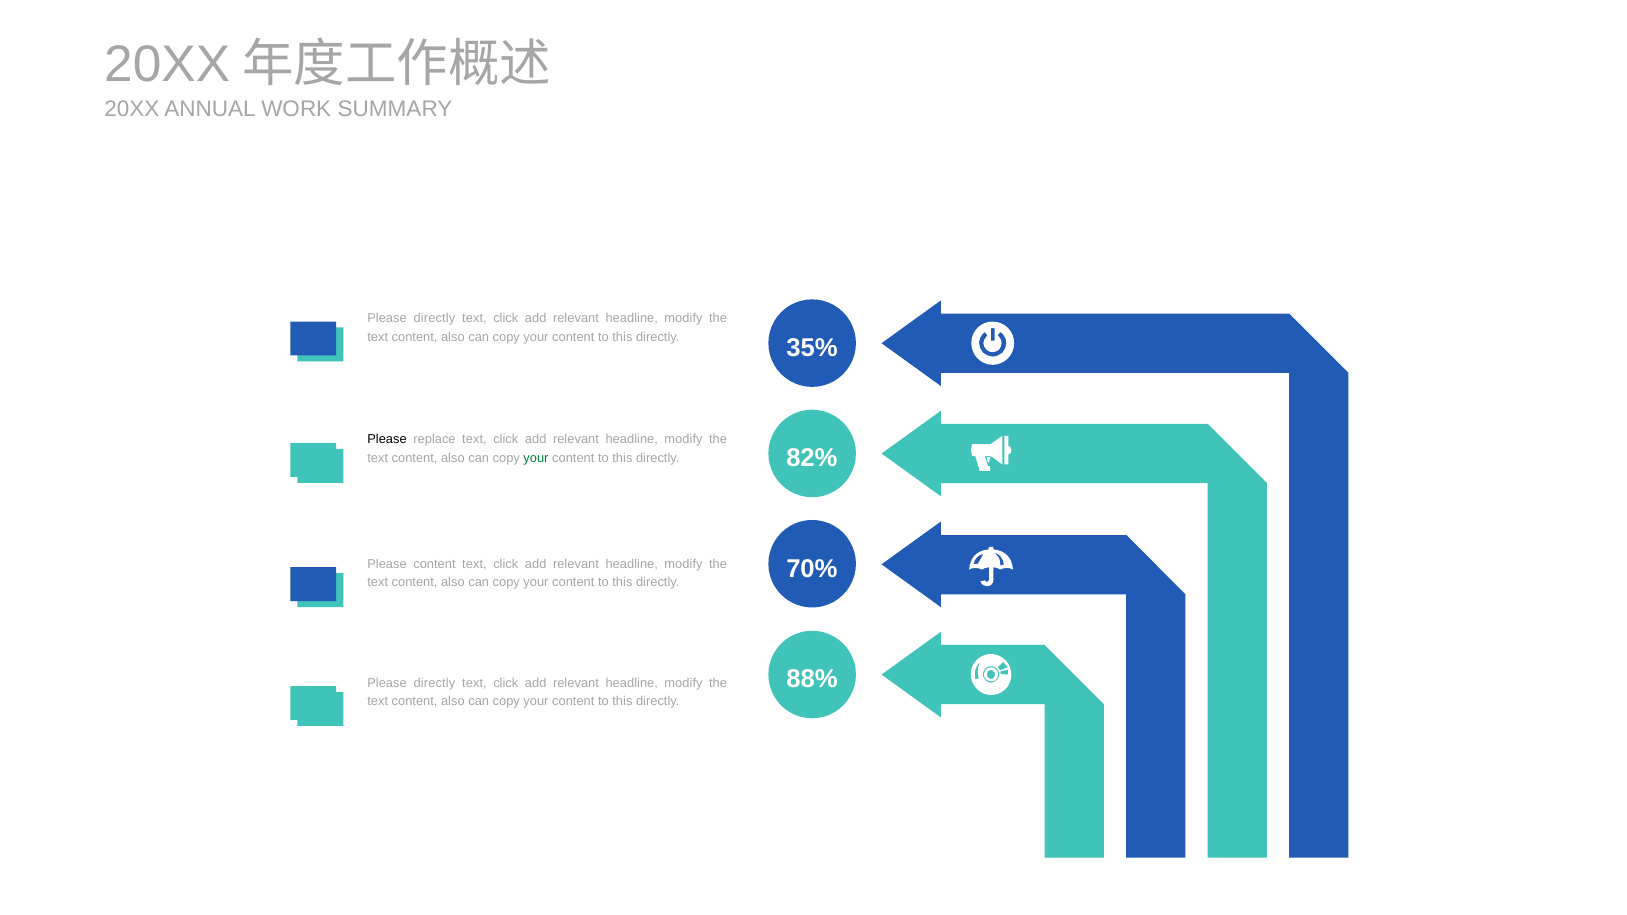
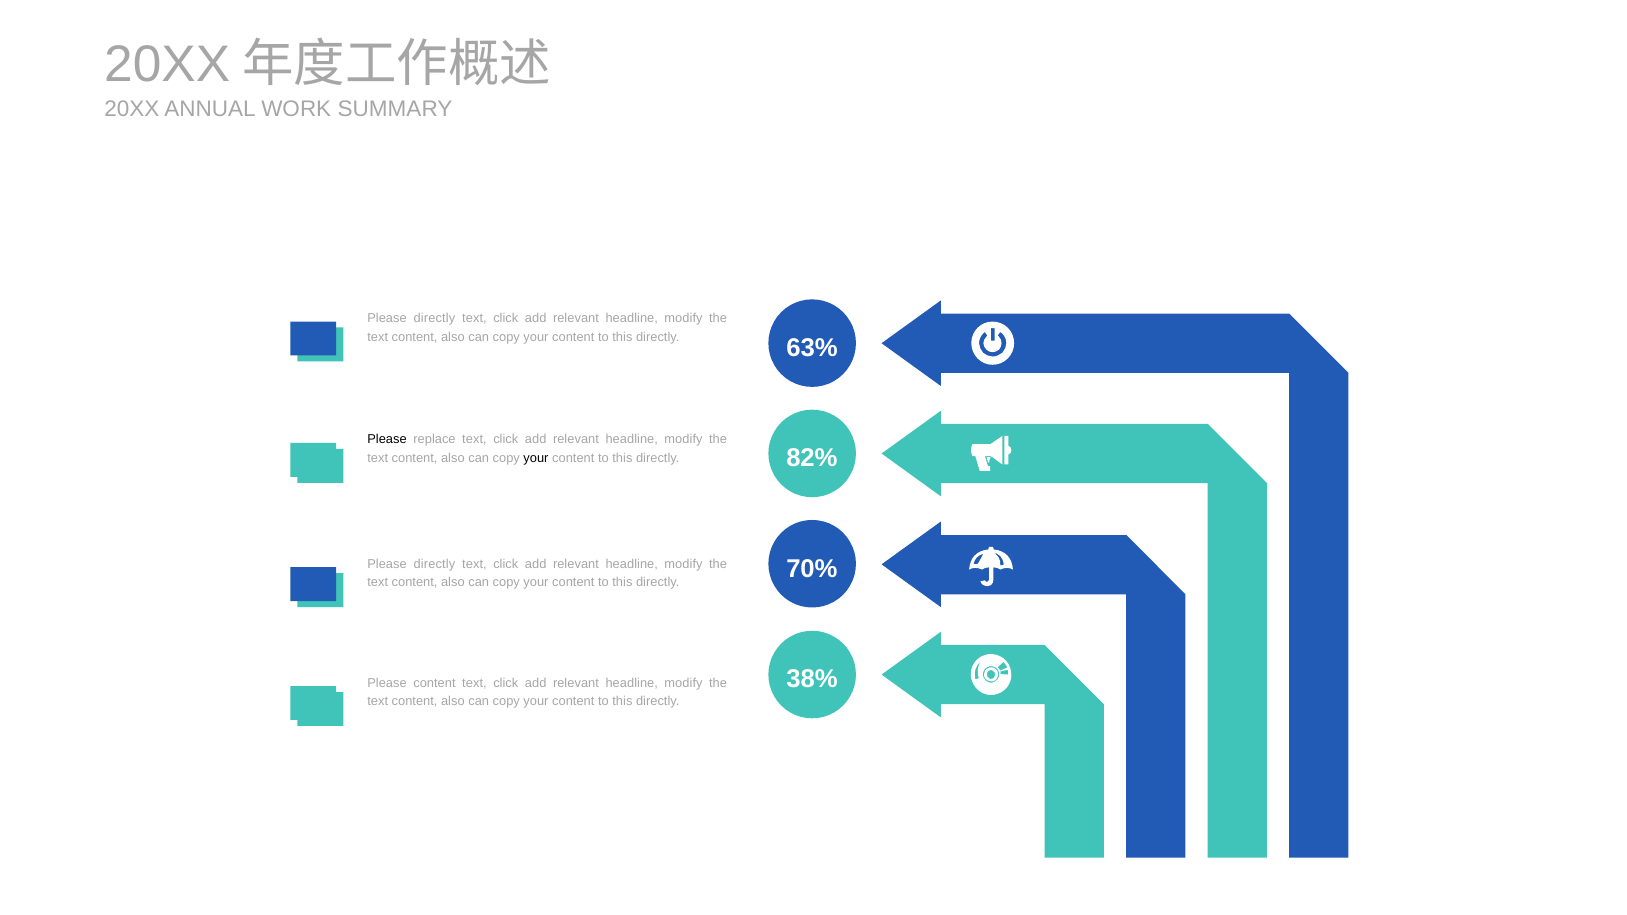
35%: 35% -> 63%
your at (536, 458) colour: green -> black
content at (434, 564): content -> directly
88%: 88% -> 38%
directly at (434, 683): directly -> content
